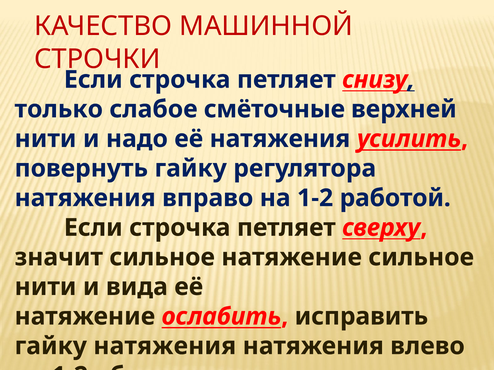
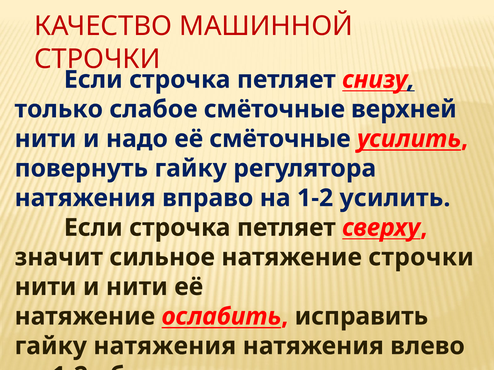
её натяжения: натяжения -> смёточные
1-2 работой: работой -> усилить
натяжение сильное: сильное -> строчки
и вида: вида -> нити
